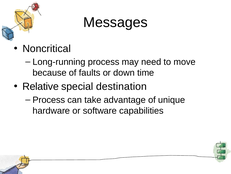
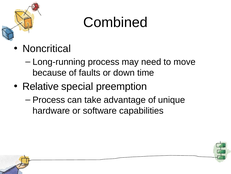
Messages: Messages -> Combined
destination: destination -> preemption
